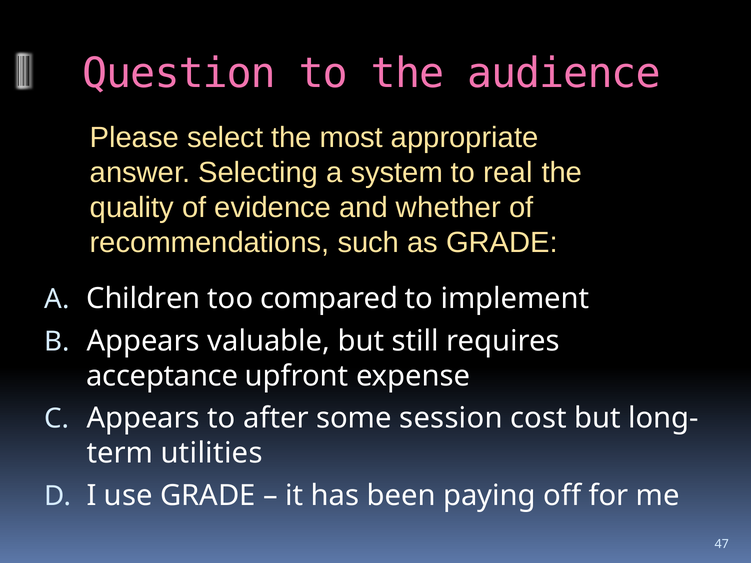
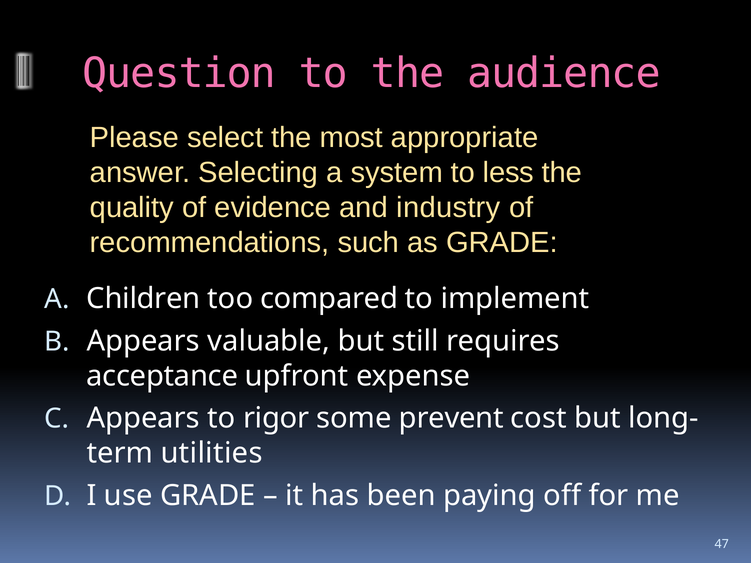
real: real -> less
whether: whether -> industry
after: after -> rigor
session: session -> prevent
